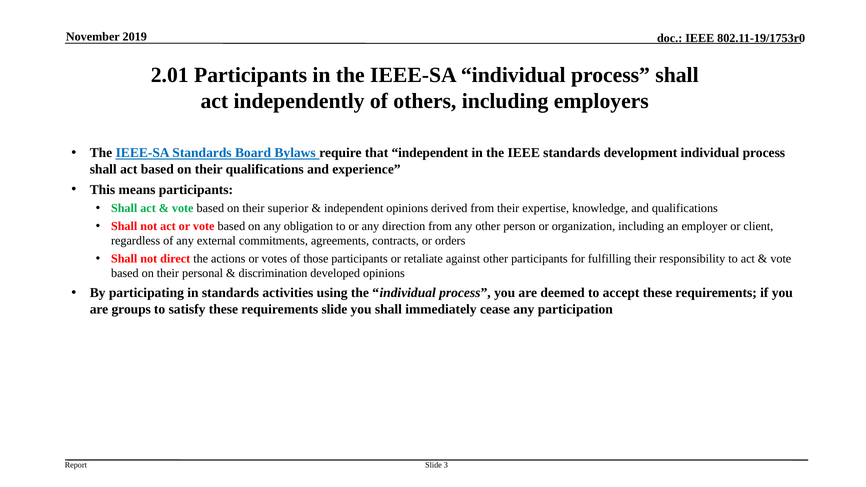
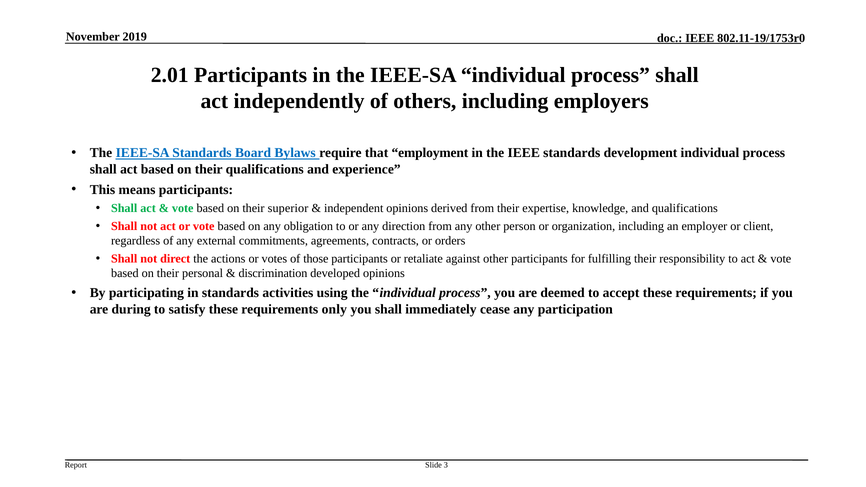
that independent: independent -> employment
groups: groups -> during
requirements slide: slide -> only
